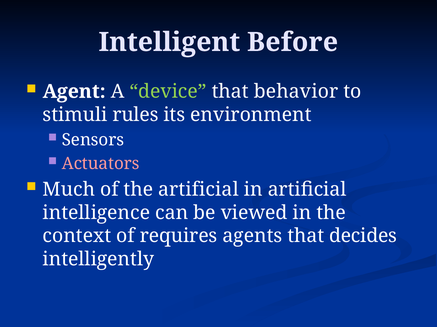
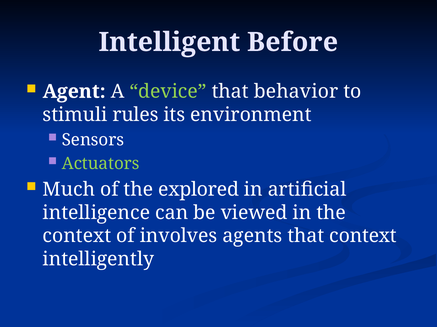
Actuators colour: pink -> light green
the artificial: artificial -> explored
requires: requires -> involves
that decides: decides -> context
